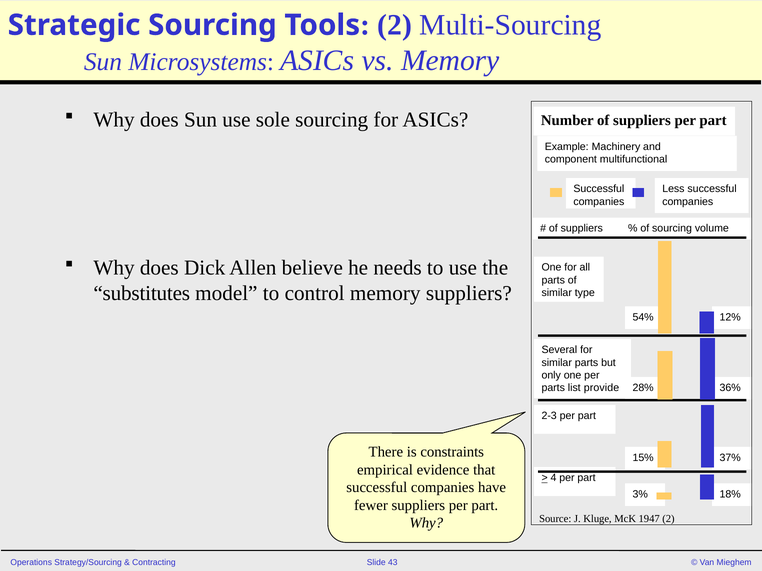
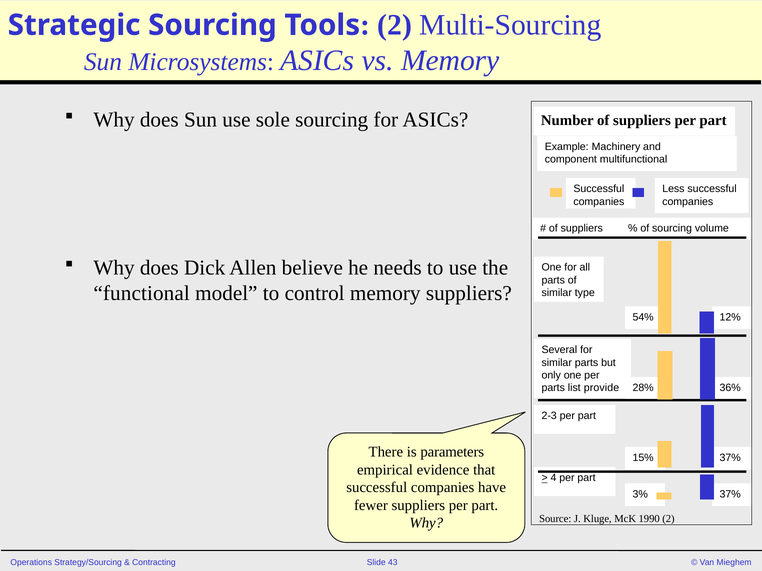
substitutes: substitutes -> functional
constraints: constraints -> parameters
18% at (730, 495): 18% -> 37%
1947: 1947 -> 1990
